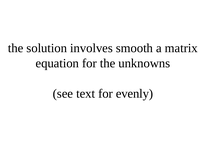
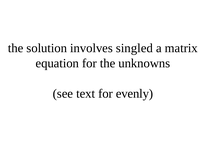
smooth: smooth -> singled
